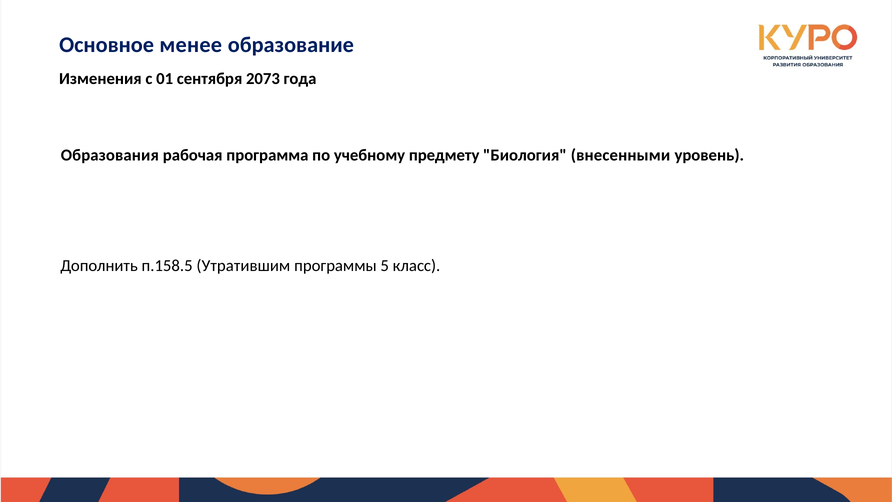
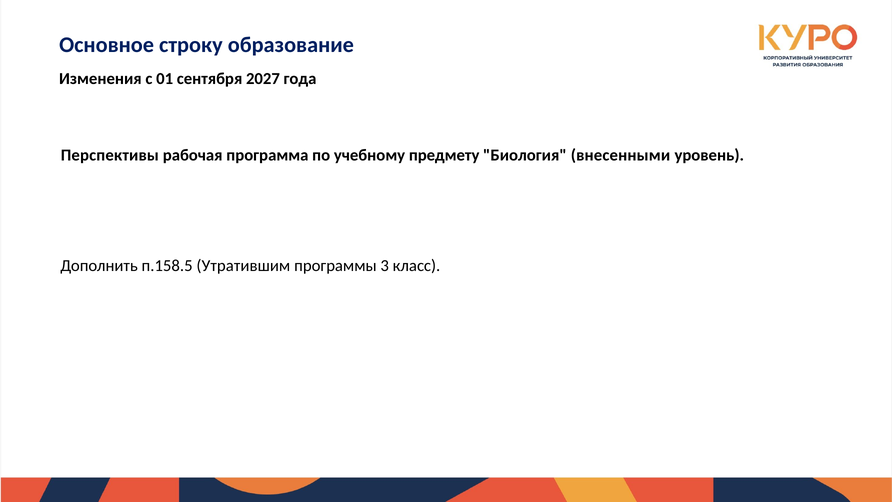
менее: менее -> строку
2073: 2073 -> 2027
Образования: Образования -> Перспективы
5: 5 -> 3
